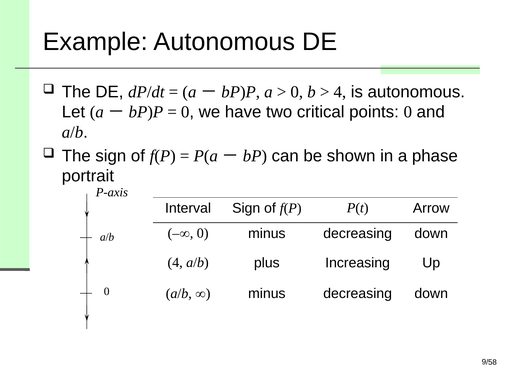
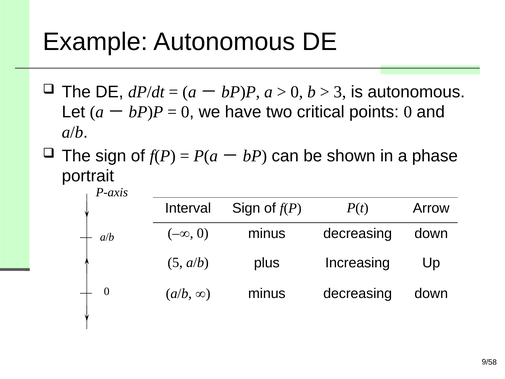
4 at (340, 92): 4 -> 3
4 at (175, 263): 4 -> 5
